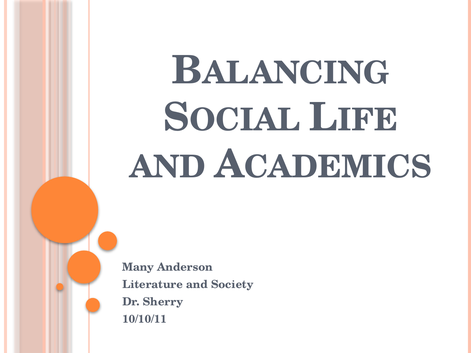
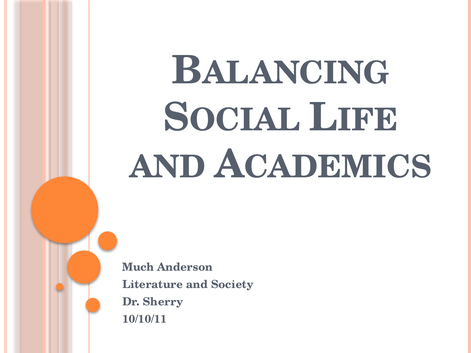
Many: Many -> Much
